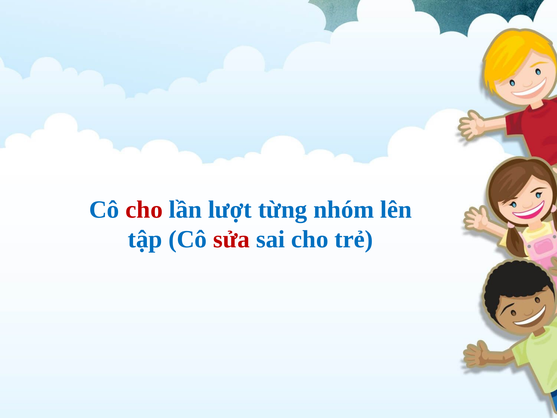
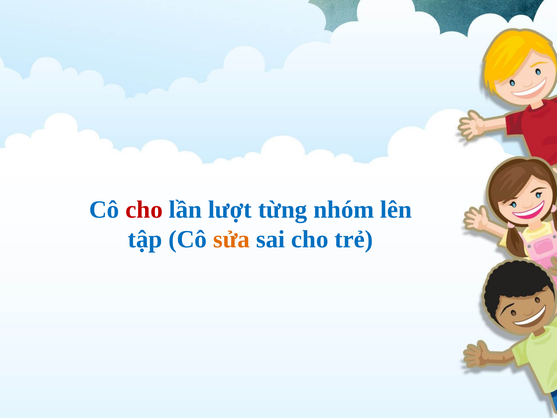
sửa colour: red -> orange
